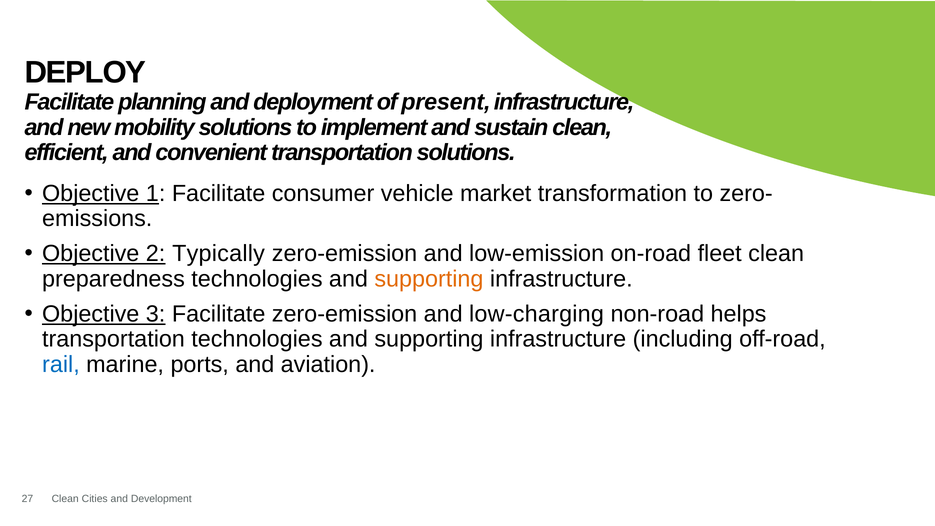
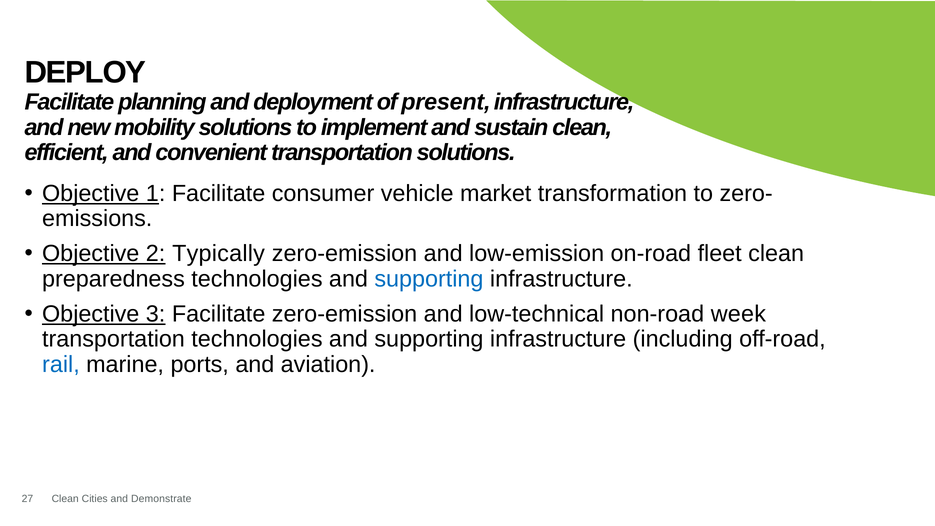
supporting at (429, 279) colour: orange -> blue
low-charging: low-charging -> low-technical
helps: helps -> week
Development: Development -> Demonstrate
